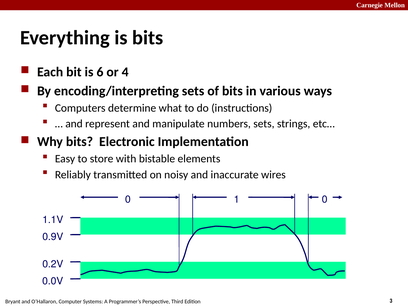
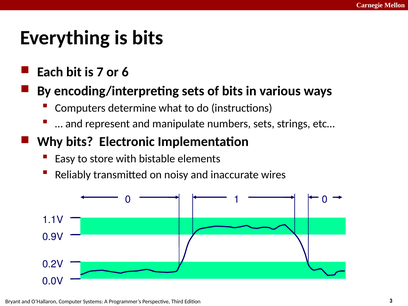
6: 6 -> 7
4: 4 -> 6
